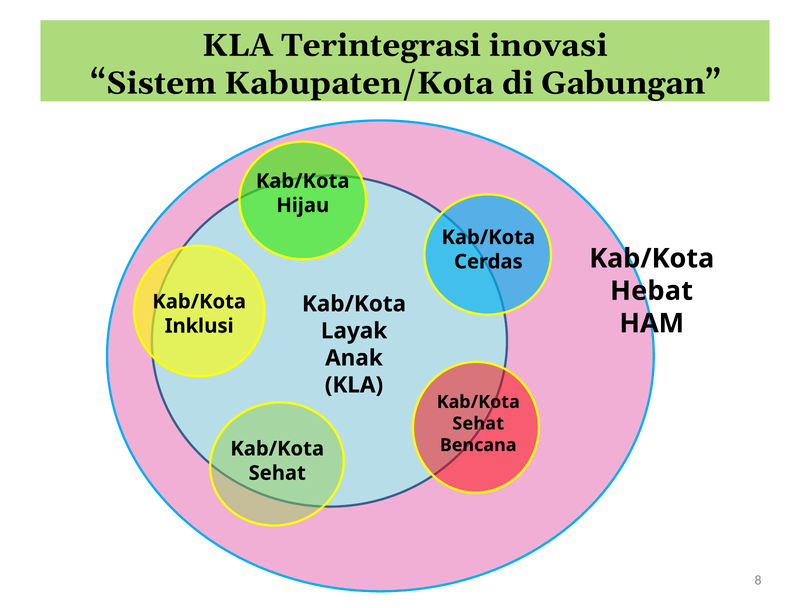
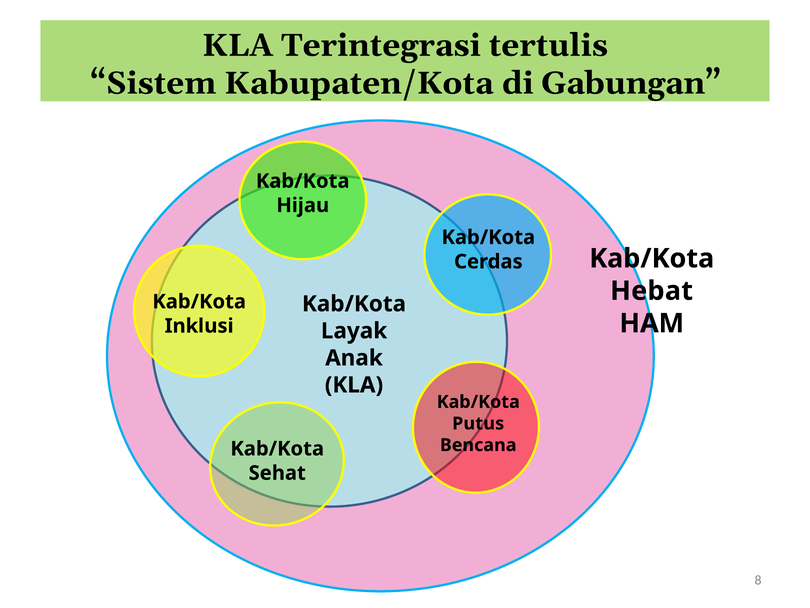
inovasi: inovasi -> tertulis
Sehat at (478, 423): Sehat -> Putus
